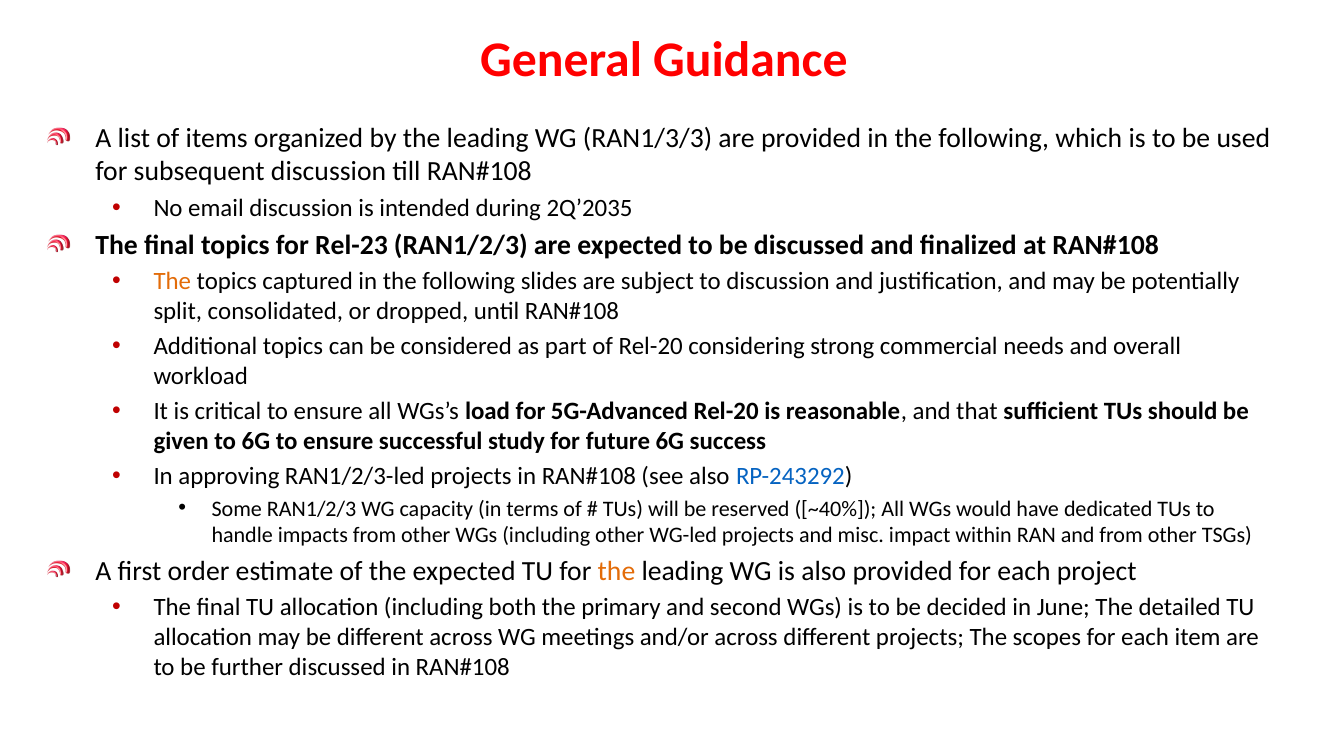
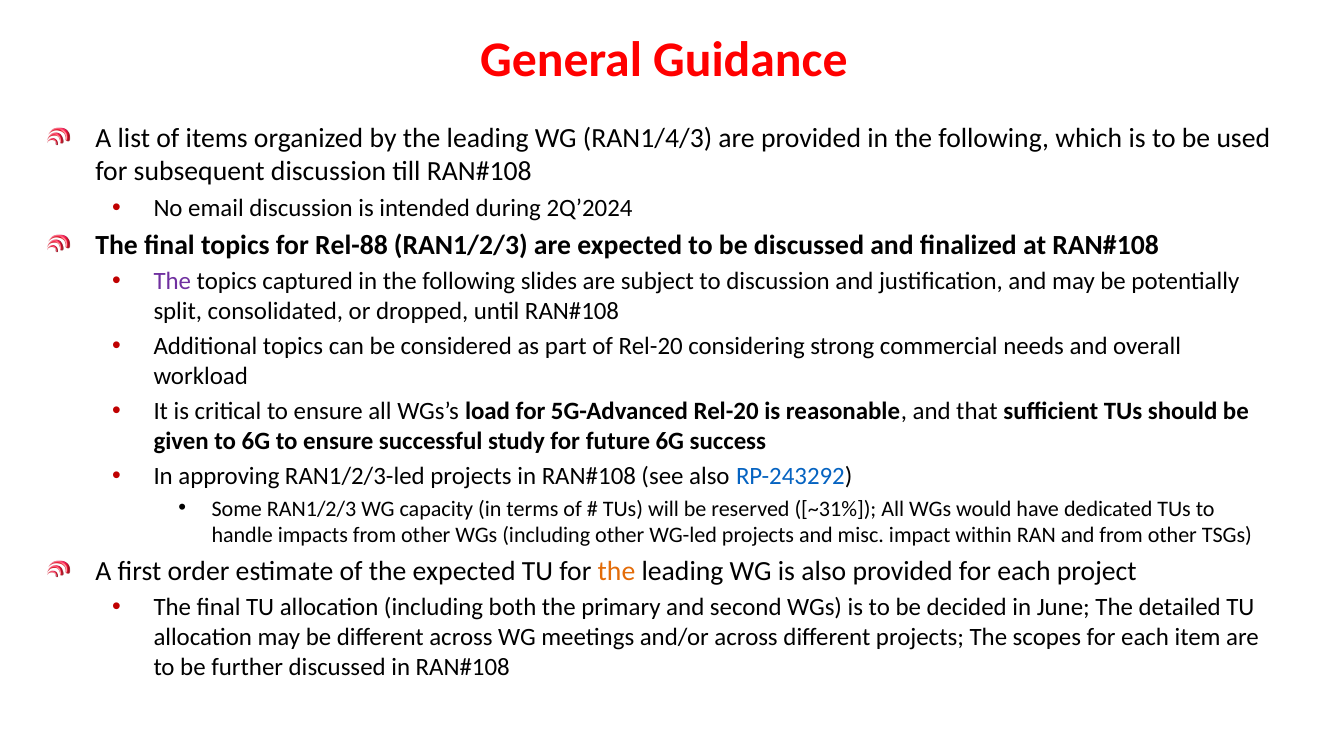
RAN1/3/3: RAN1/3/3 -> RAN1/4/3
2Q’2035: 2Q’2035 -> 2Q’2024
Rel-23: Rel-23 -> Rel-88
The at (172, 282) colour: orange -> purple
~40%: ~40% -> ~31%
